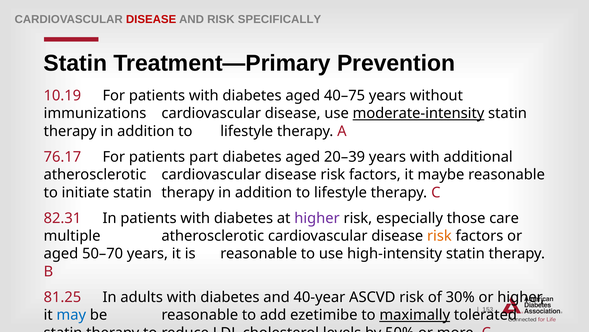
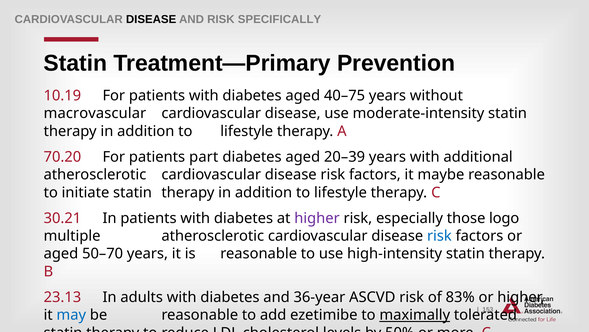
DISEASE at (151, 19) colour: red -> black
immunizations: immunizations -> macrovascular
moderate-intensity underline: present -> none
76.17: 76.17 -> 70.20
82.31: 82.31 -> 30.21
care: care -> logo
risk at (439, 236) colour: orange -> blue
81.25: 81.25 -> 23.13
40-year: 40-year -> 36-year
30%: 30% -> 83%
